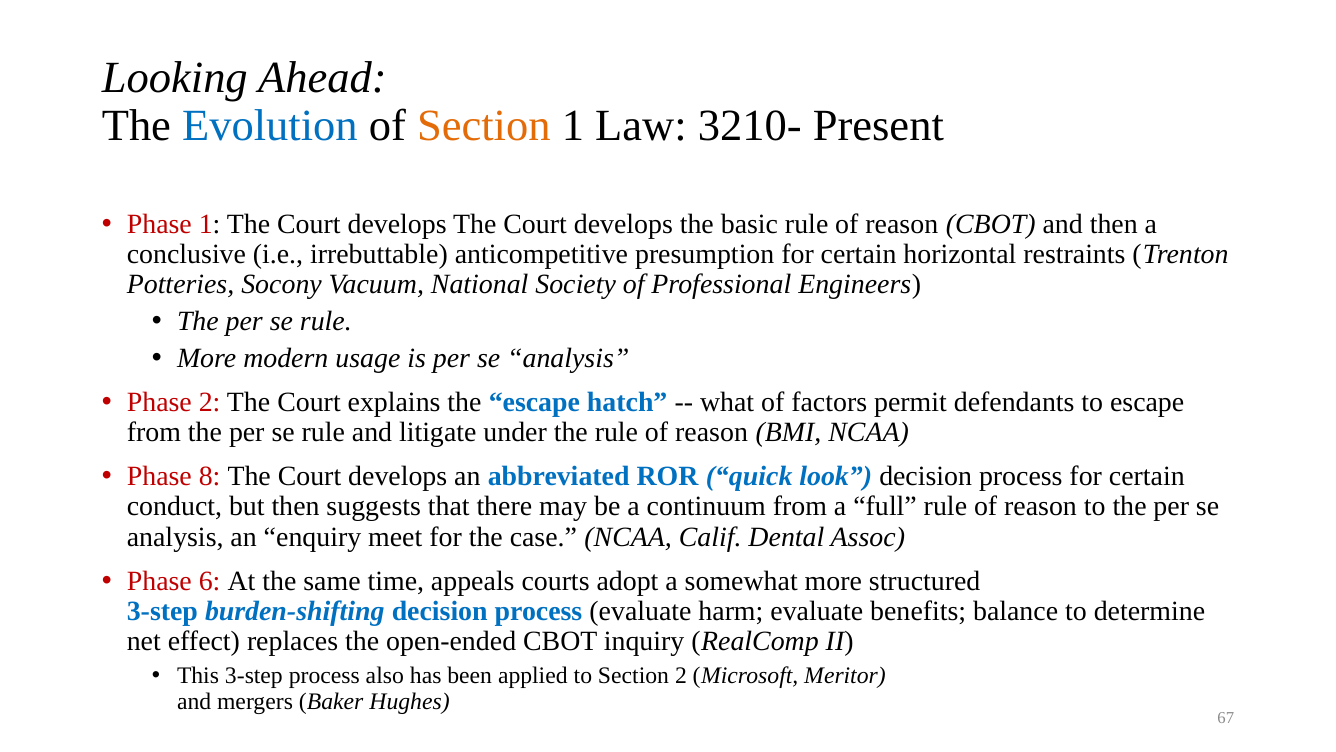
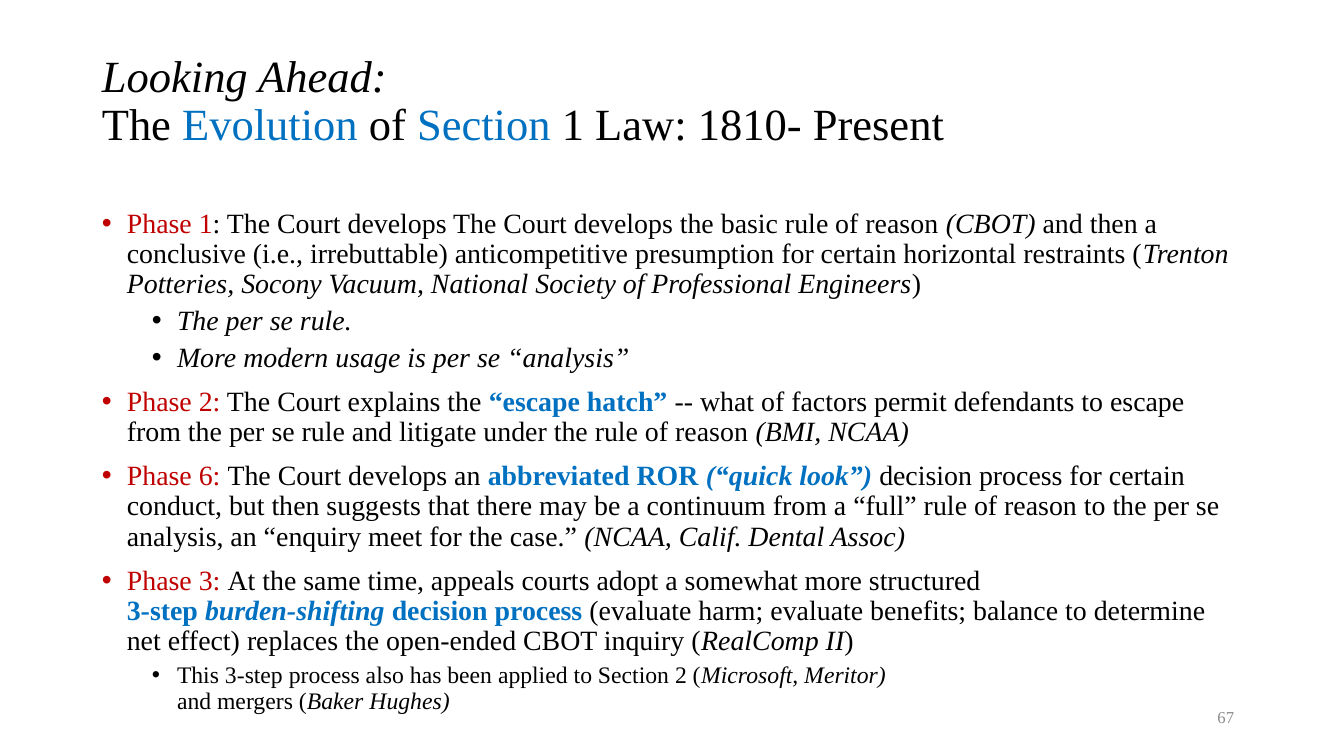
Section at (484, 126) colour: orange -> blue
3210-: 3210- -> 1810-
8: 8 -> 6
6: 6 -> 3
